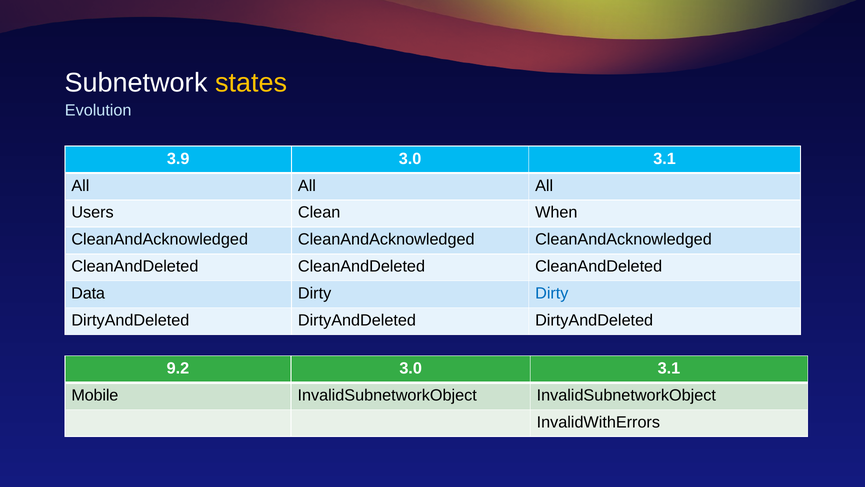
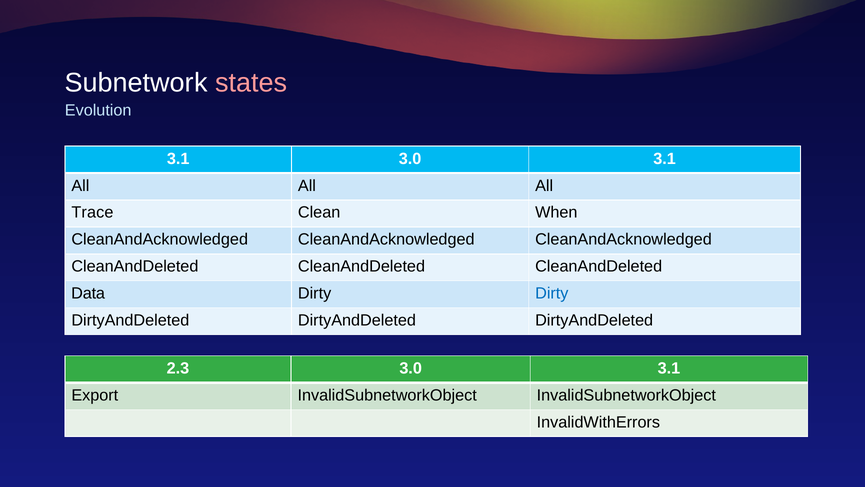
states colour: yellow -> pink
3.9 at (178, 159): 3.9 -> 3.1
Users: Users -> Trace
9.2: 9.2 -> 2.3
Mobile: Mobile -> Export
